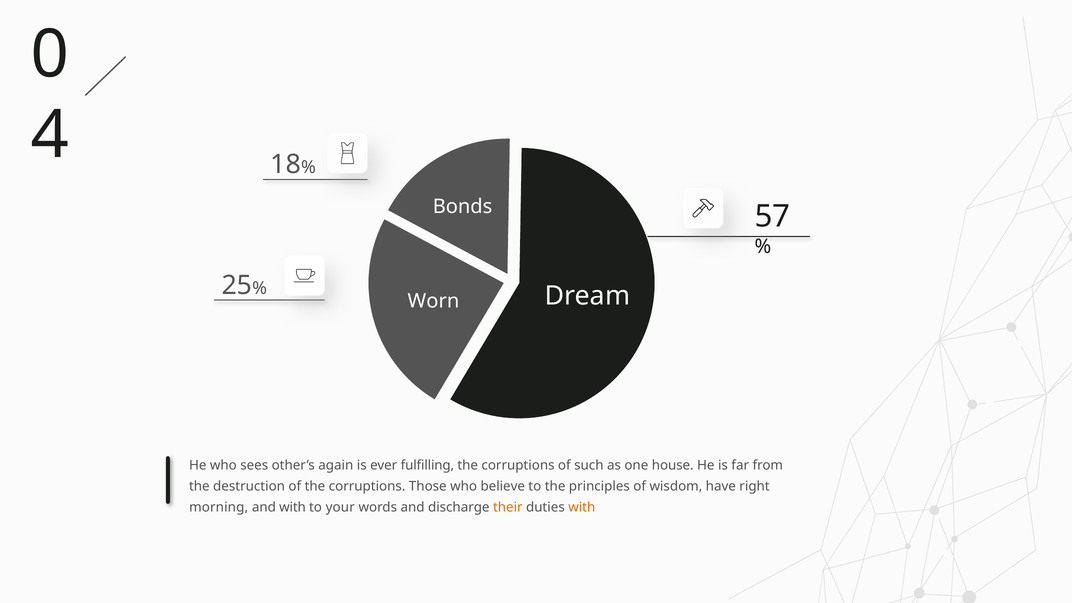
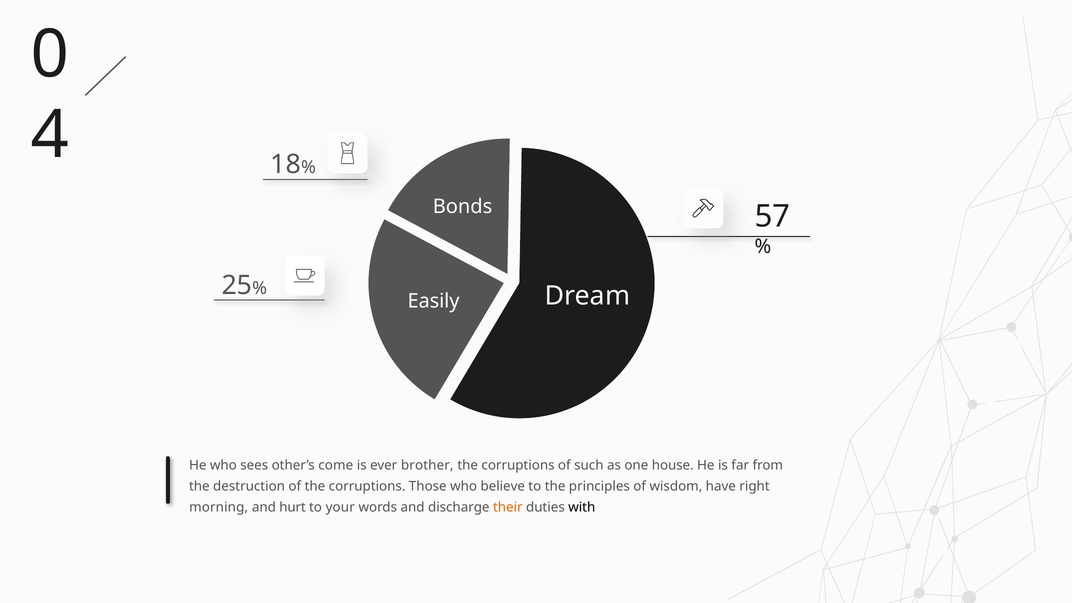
Worn: Worn -> Easily
again: again -> come
fulfilling: fulfilling -> brother
and with: with -> hurt
with at (582, 507) colour: orange -> black
